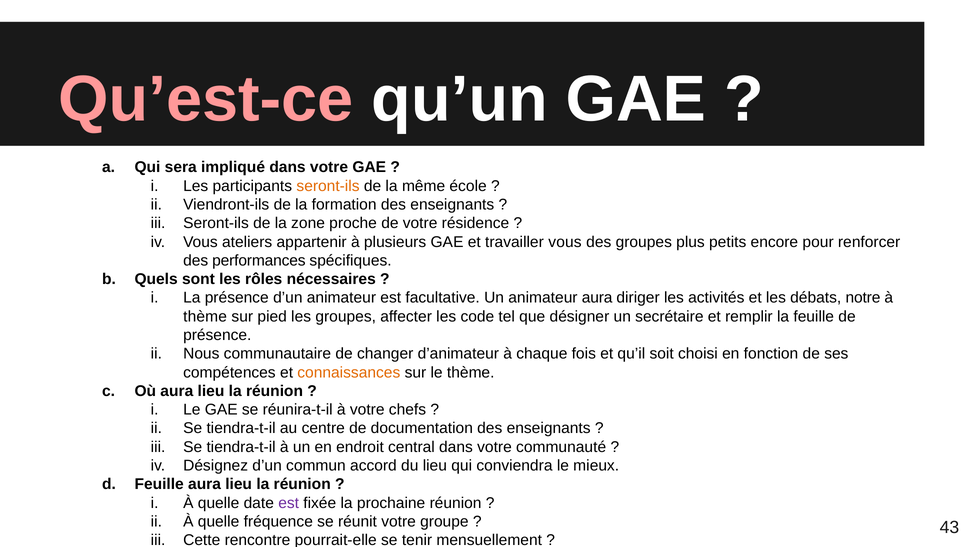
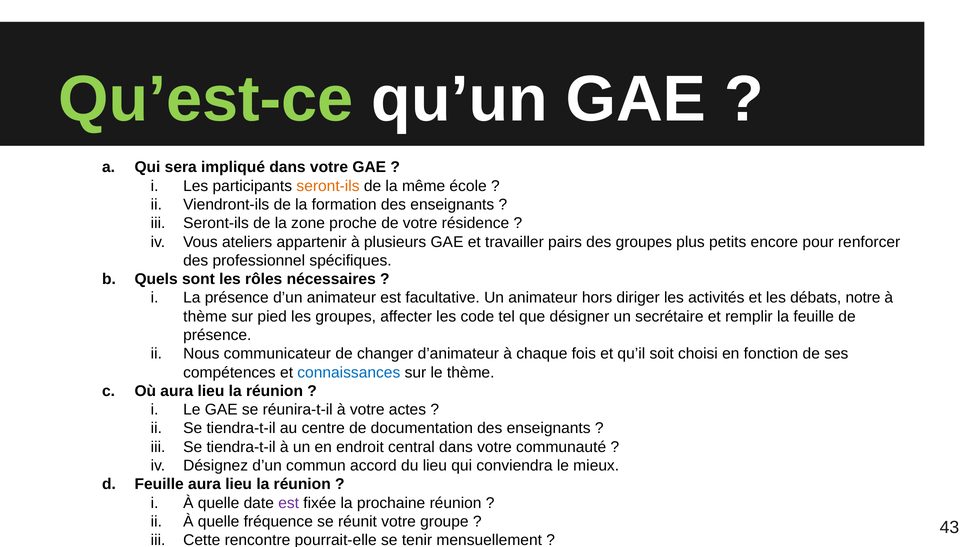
Qu’est-ce colour: pink -> light green
travailler vous: vous -> pairs
performances: performances -> professionnel
animateur aura: aura -> hors
communautaire: communautaire -> communicateur
connaissances colour: orange -> blue
chefs: chefs -> actes
